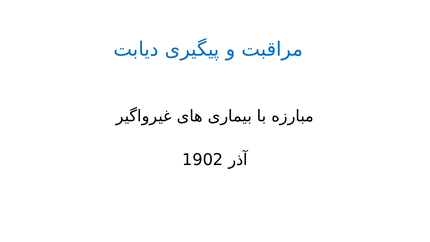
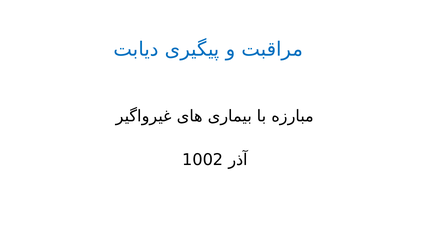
1902: 1902 -> 1002
